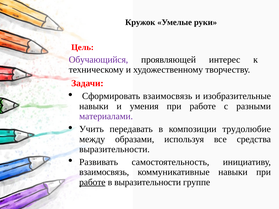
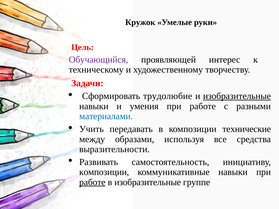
Сформировать взаимосвязь: взаимосвязь -> трудолюбие
изобразительные at (237, 96) underline: none -> present
материалами colour: purple -> blue
трудолюбие: трудолюбие -> технические
взаимосвязь at (104, 172): взаимосвязь -> композиции
в выразительности: выразительности -> изобразительные
